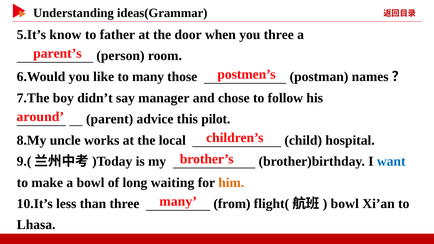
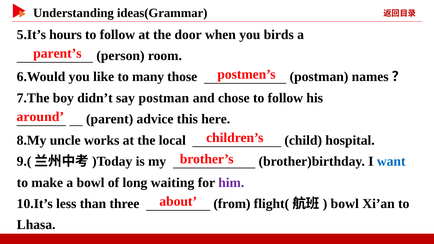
know: know -> hours
father at (117, 35): father -> follow
you three: three -> birds
say manager: manager -> postman
pilot: pilot -> here
him colour: orange -> purple
many at (178, 201): many -> about
